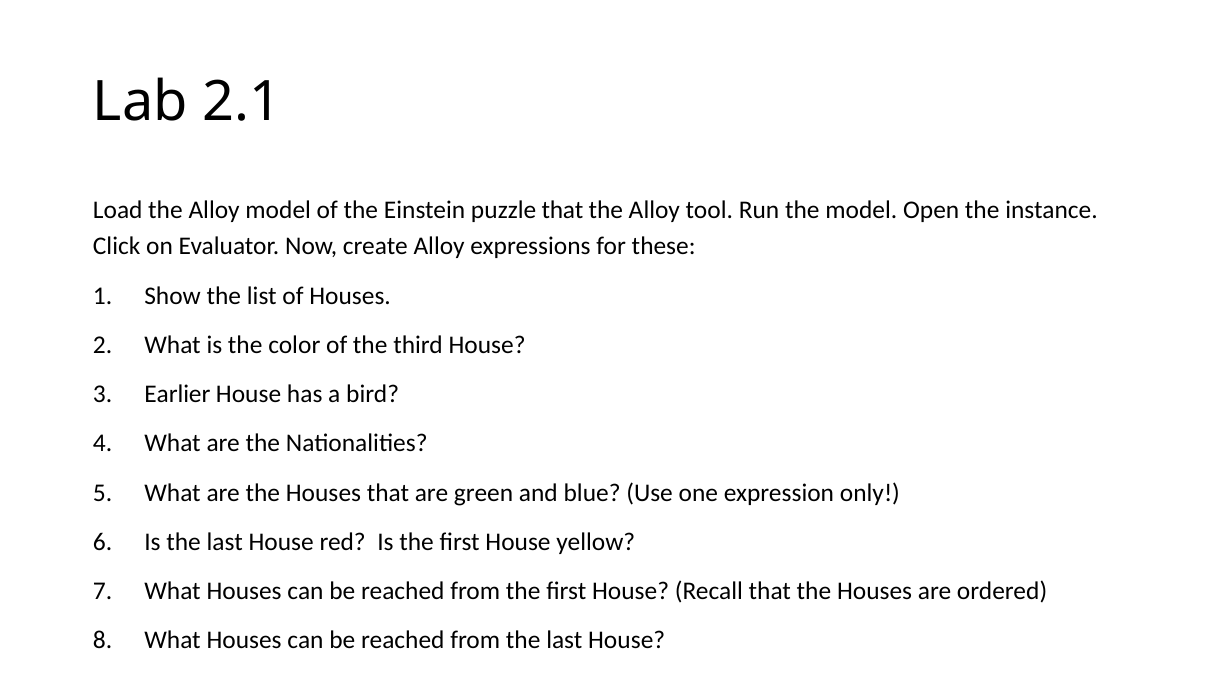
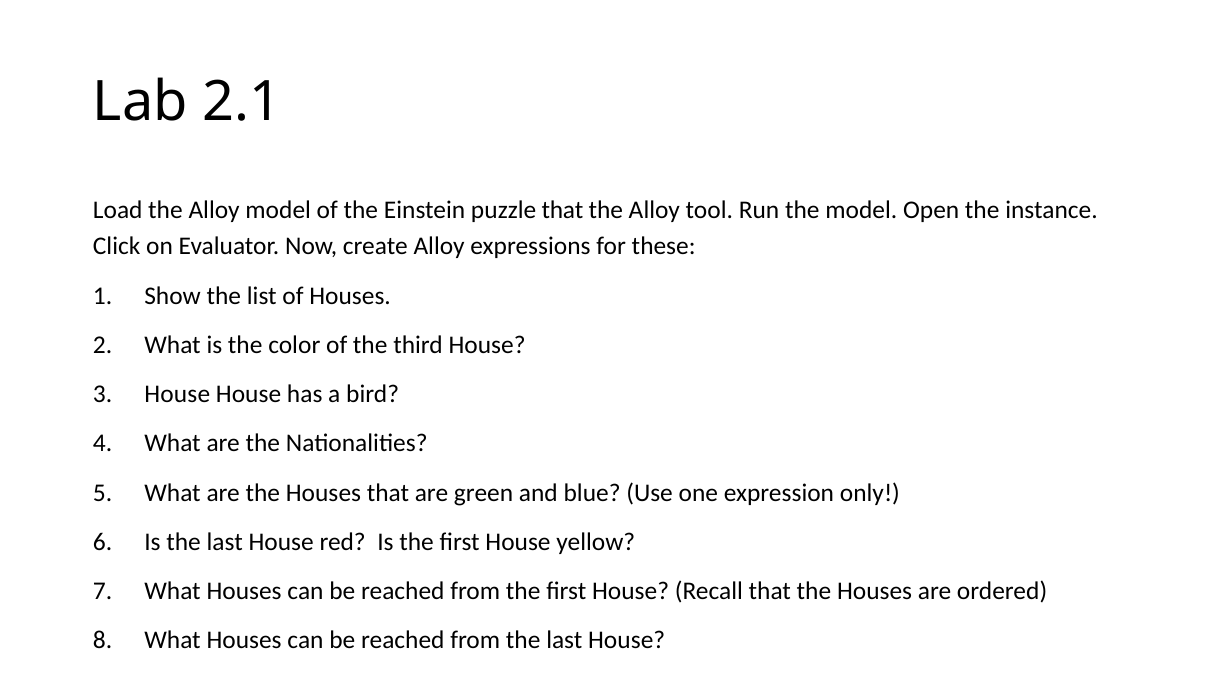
Earlier at (177, 395): Earlier -> House
